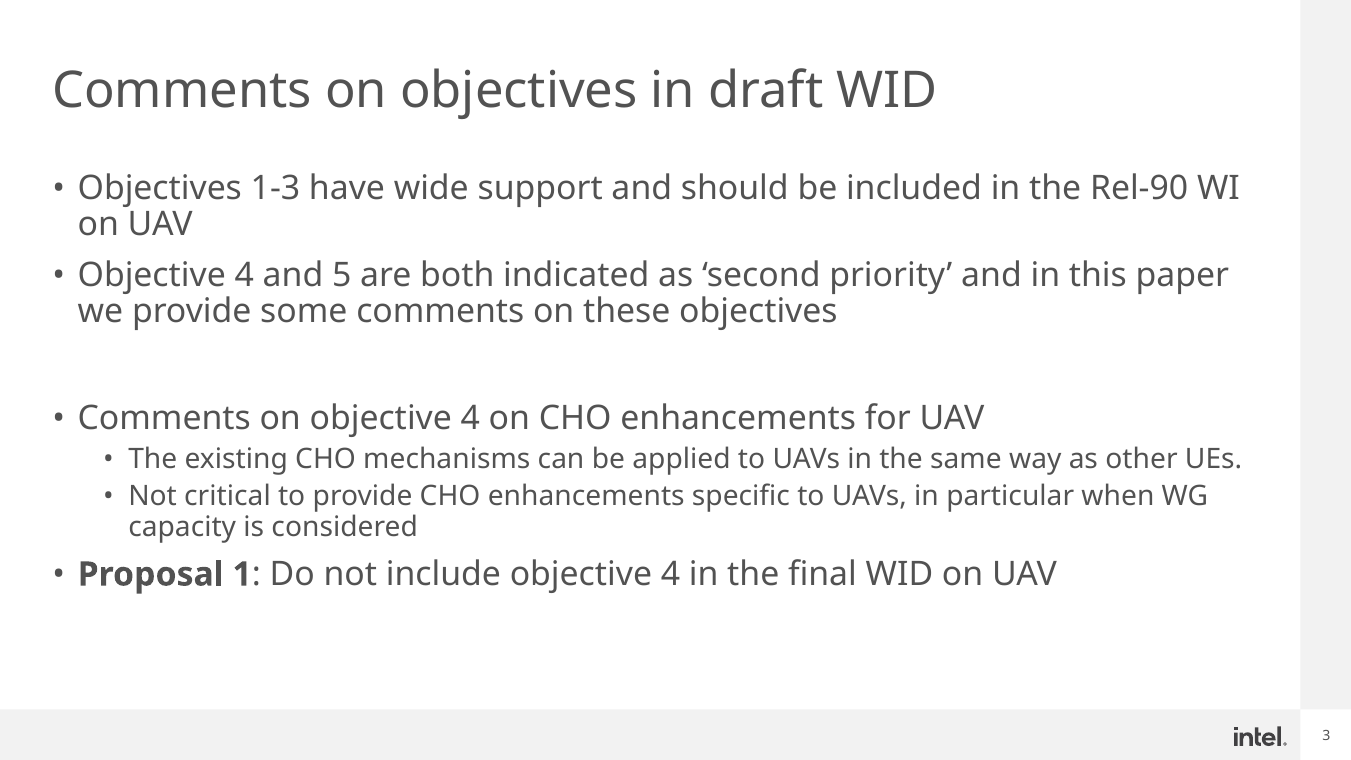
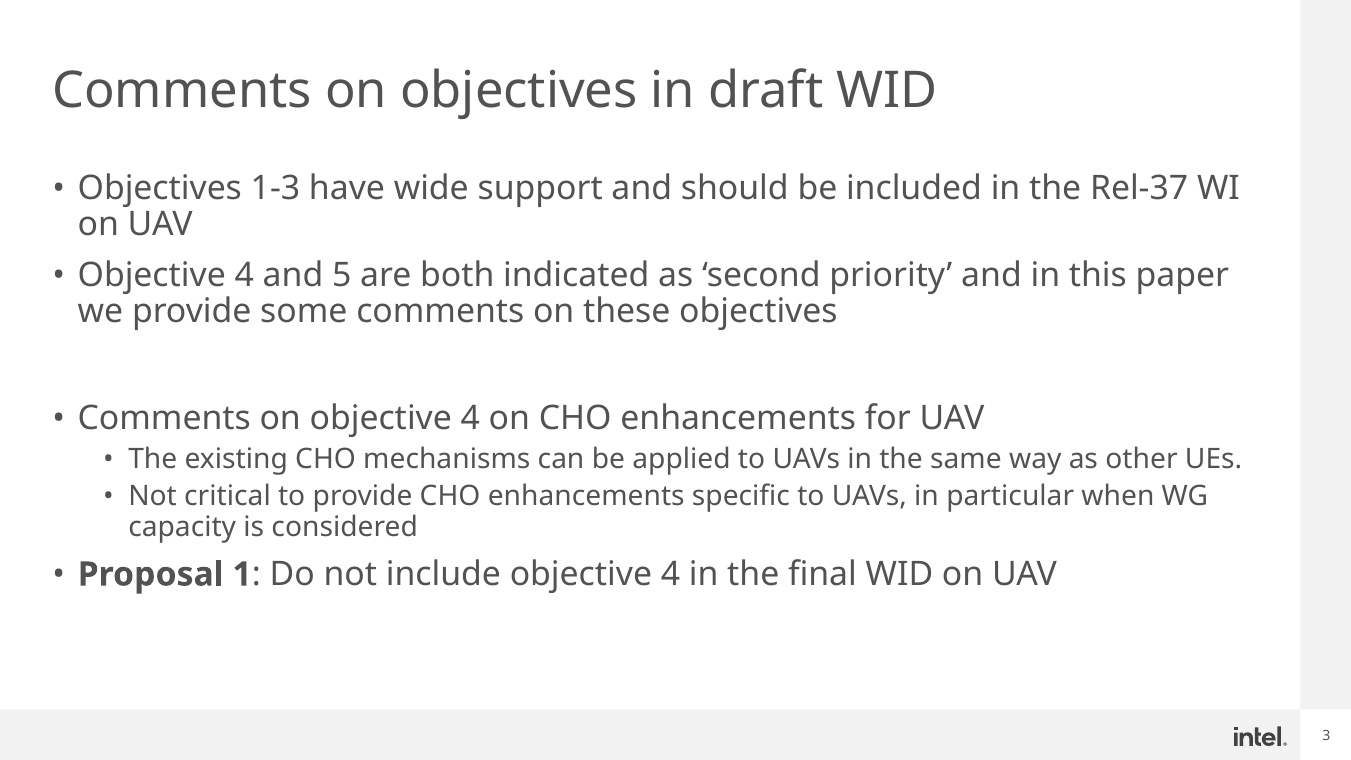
Rel-90: Rel-90 -> Rel-37
